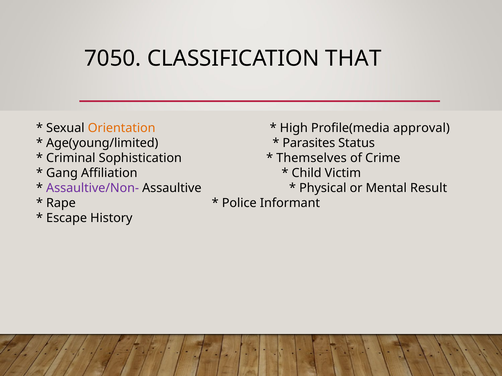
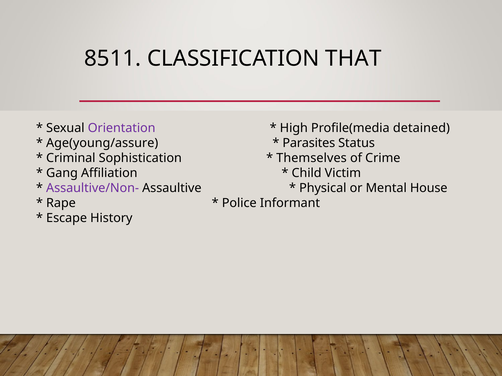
7050: 7050 -> 8511
Orientation colour: orange -> purple
approval: approval -> detained
Age(young/limited: Age(young/limited -> Age(young/assure
Result: Result -> House
